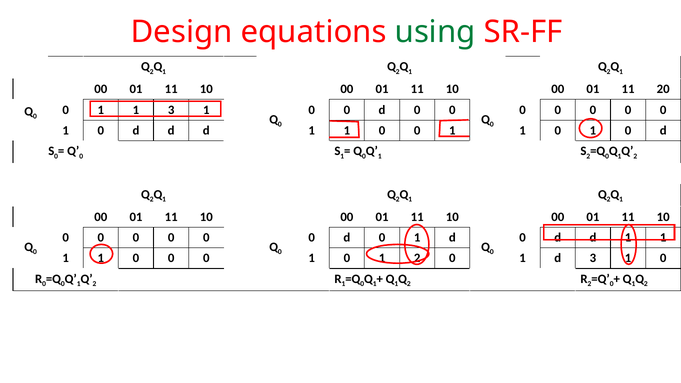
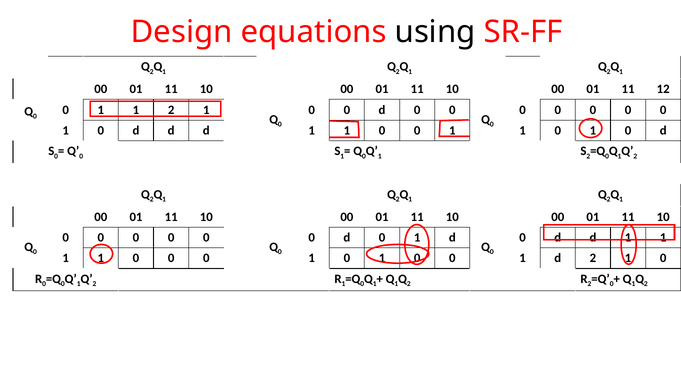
using colour: green -> black
20: 20 -> 12
1 3: 3 -> 2
2 at (417, 258): 2 -> 0
d 3: 3 -> 2
